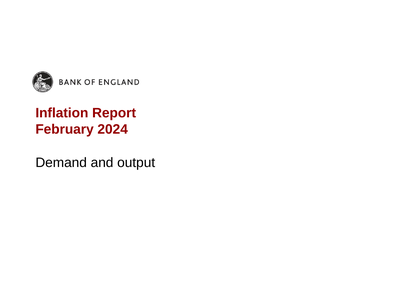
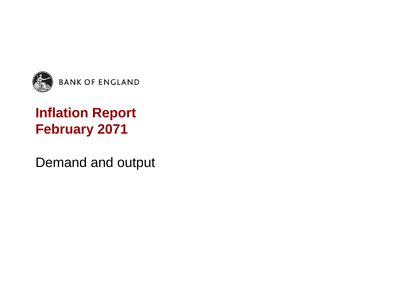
2024: 2024 -> 2071
